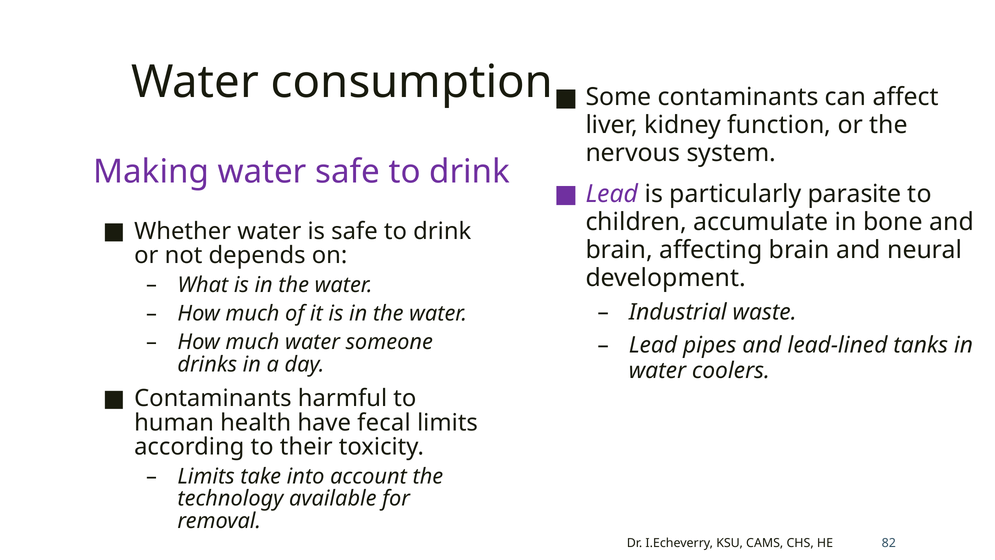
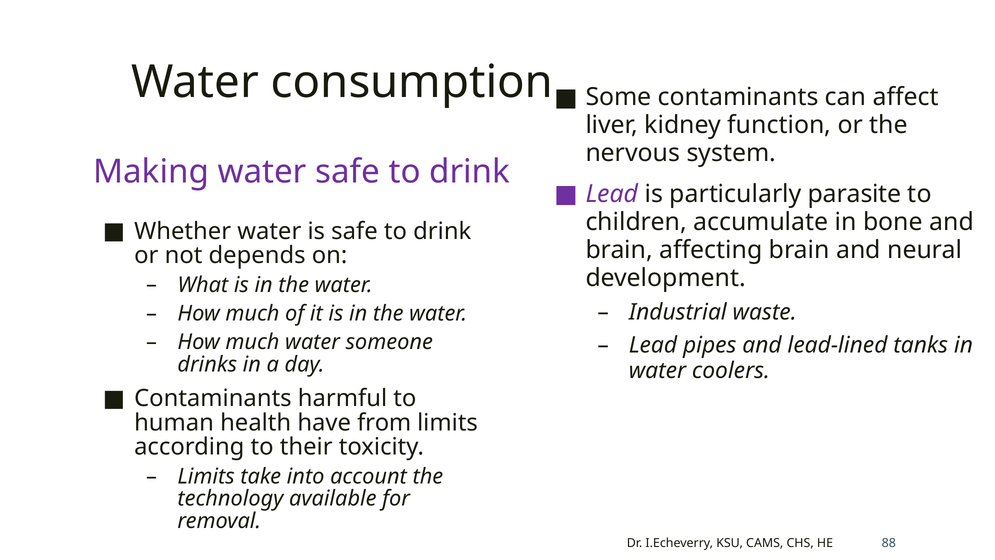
fecal: fecal -> from
82: 82 -> 88
